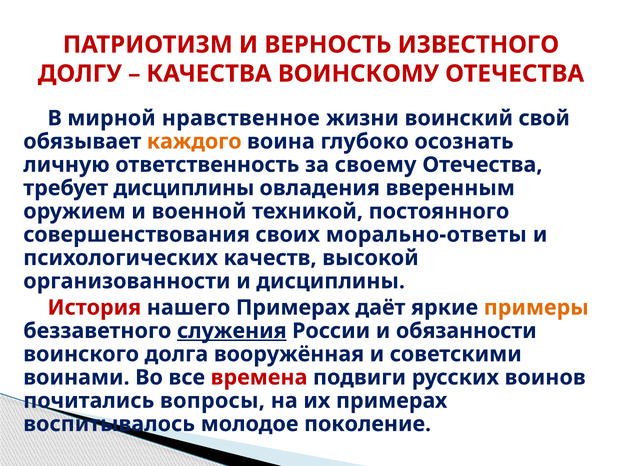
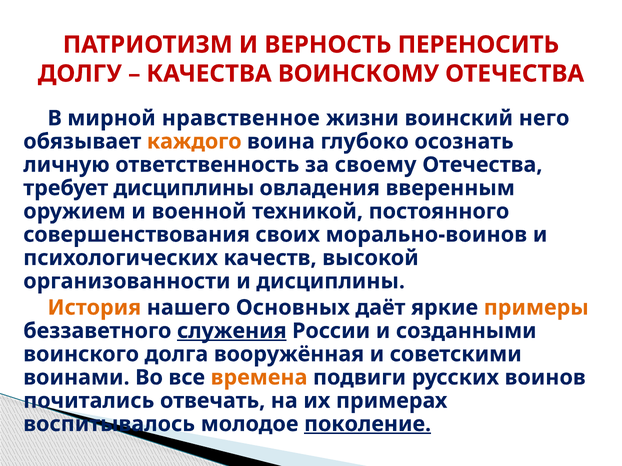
ИЗВЕСТНОГО: ИЗВЕСТНОГО -> ПЕРЕНОСИТЬ
свой: свой -> него
морально-ответы: морально-ответы -> морально-воинов
История colour: red -> orange
нашего Примерах: Примерах -> Основных
обязанности: обязанности -> созданными
времена colour: red -> orange
вопросы: вопросы -> отвечать
поколение underline: none -> present
